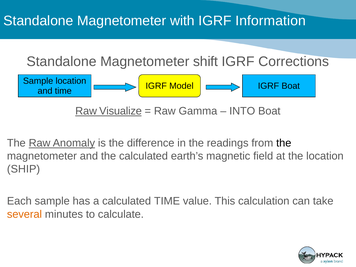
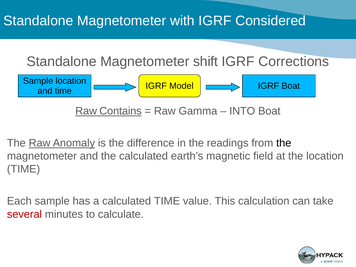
Information: Information -> Considered
Visualize: Visualize -> Contains
SHIP at (24, 169): SHIP -> TIME
several colour: orange -> red
